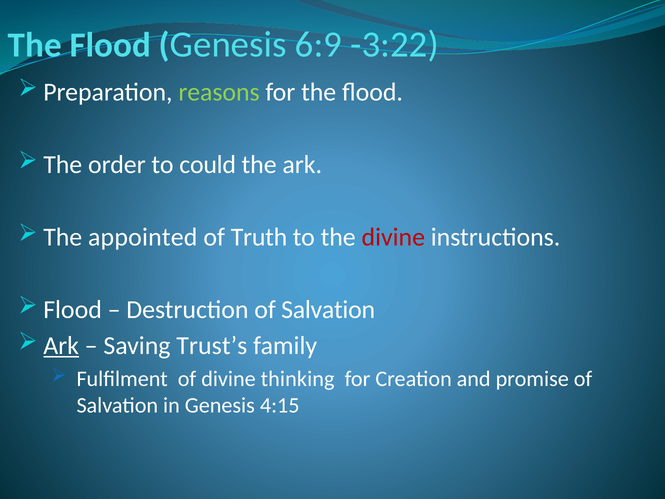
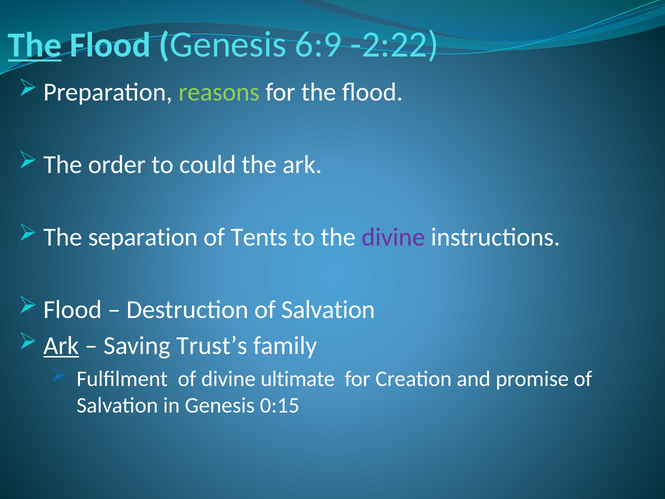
The at (35, 45) underline: none -> present
-3:22: -3:22 -> -2:22
appointed: appointed -> separation
Truth: Truth -> Tents
divine at (393, 237) colour: red -> purple
thinking: thinking -> ultimate
4:15: 4:15 -> 0:15
